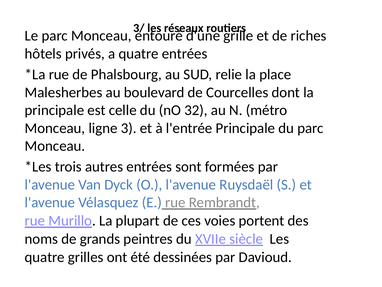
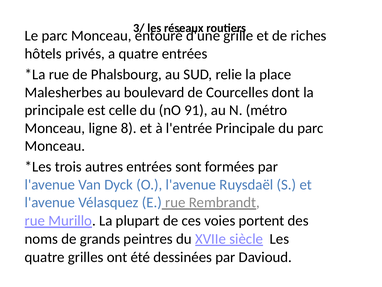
32: 32 -> 91
3: 3 -> 8
